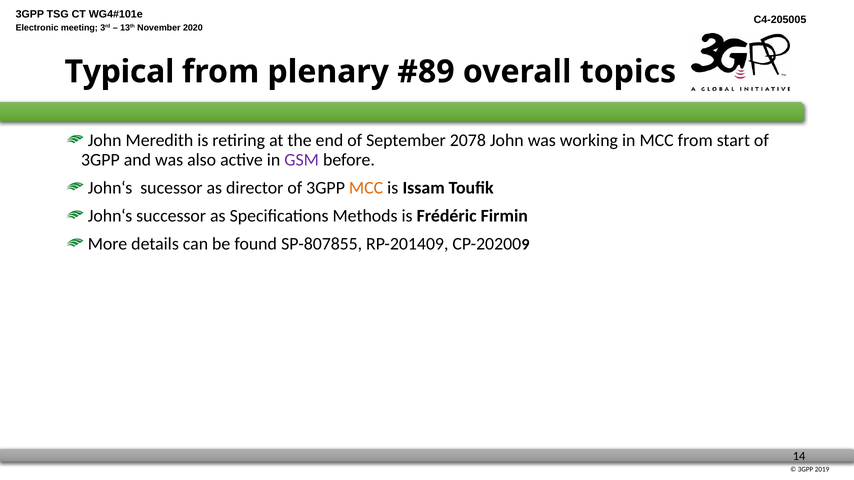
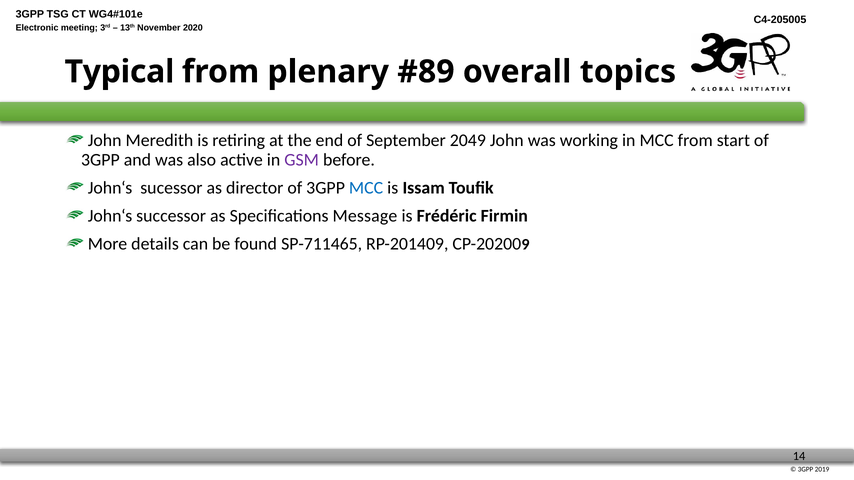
2078: 2078 -> 2049
MCC at (366, 188) colour: orange -> blue
Methods: Methods -> Message
SP-807855: SP-807855 -> SP-711465
